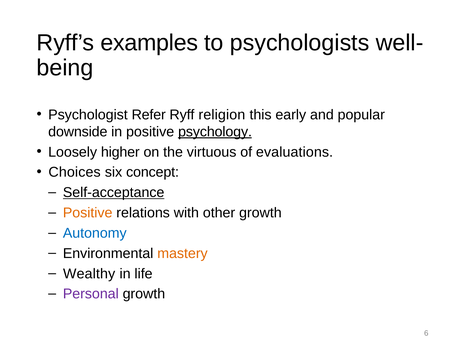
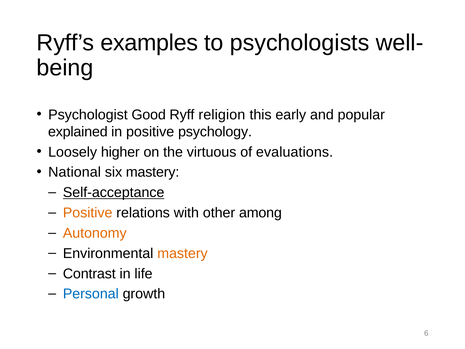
Refer: Refer -> Good
downside: downside -> explained
psychology underline: present -> none
Choices: Choices -> National
six concept: concept -> mastery
other growth: growth -> among
Autonomy colour: blue -> orange
Wealthy: Wealthy -> Contrast
Personal colour: purple -> blue
